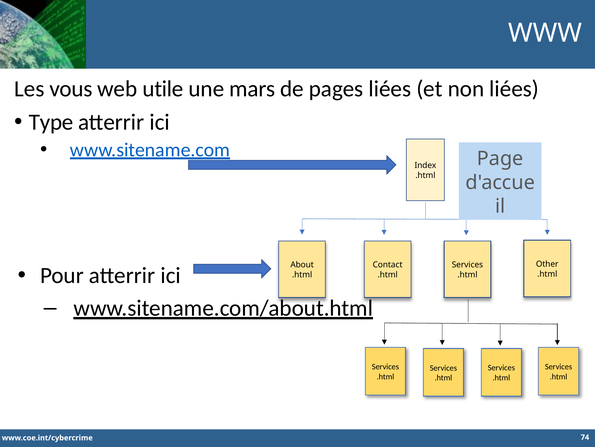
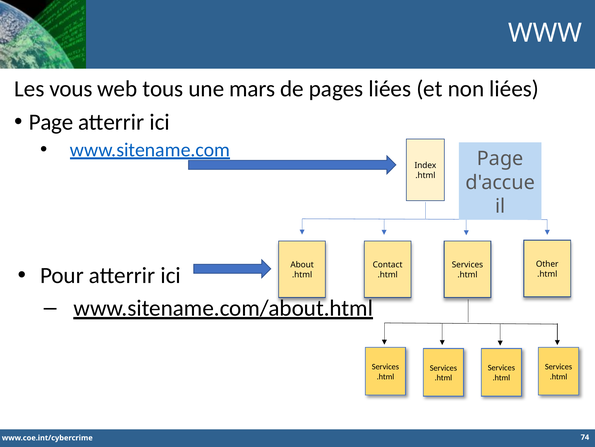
utile: utile -> tous
Type at (51, 122): Type -> Page
